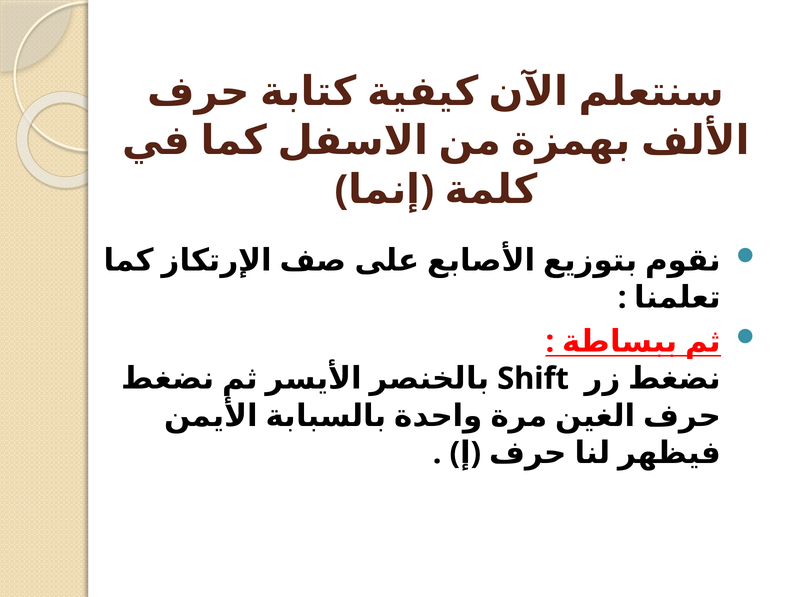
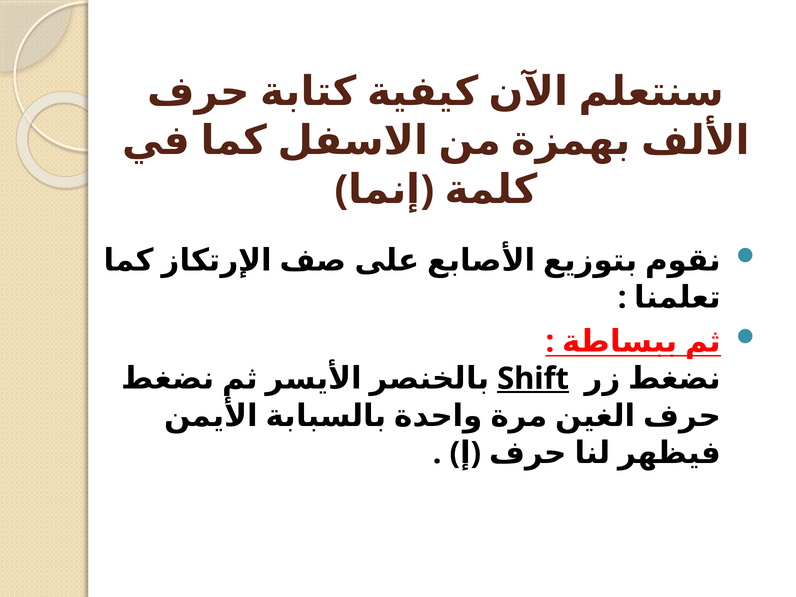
Shift underline: none -> present
